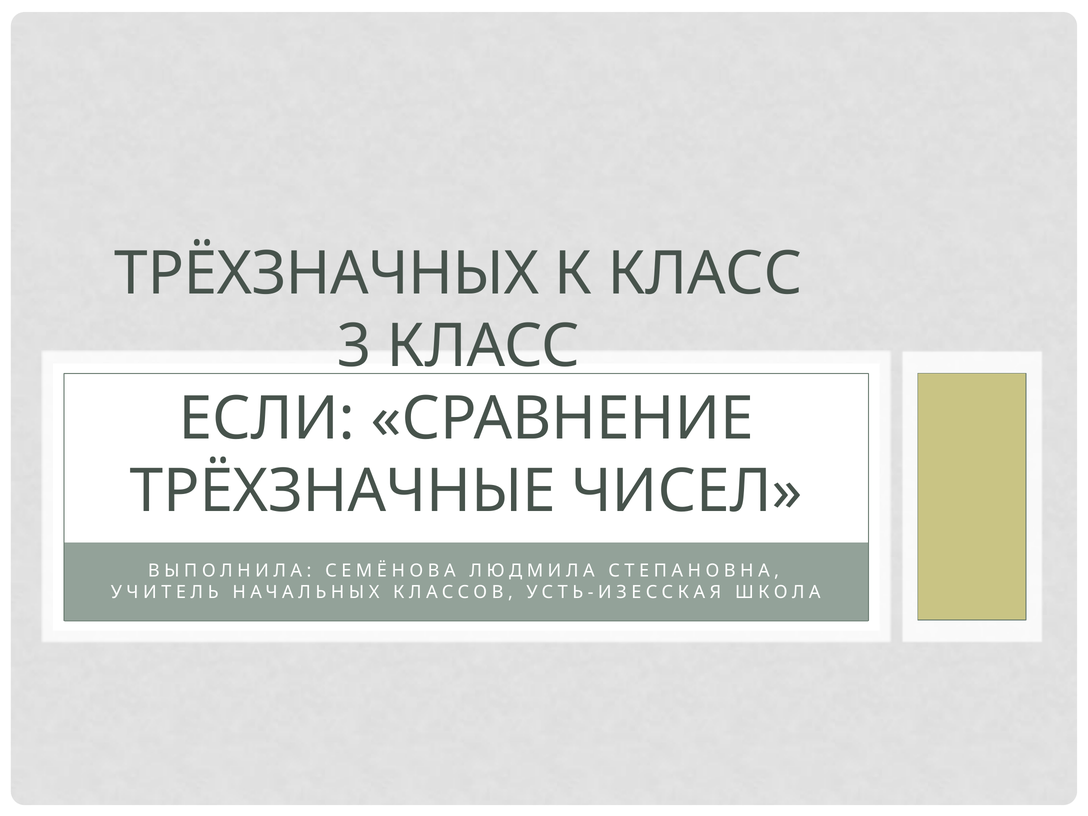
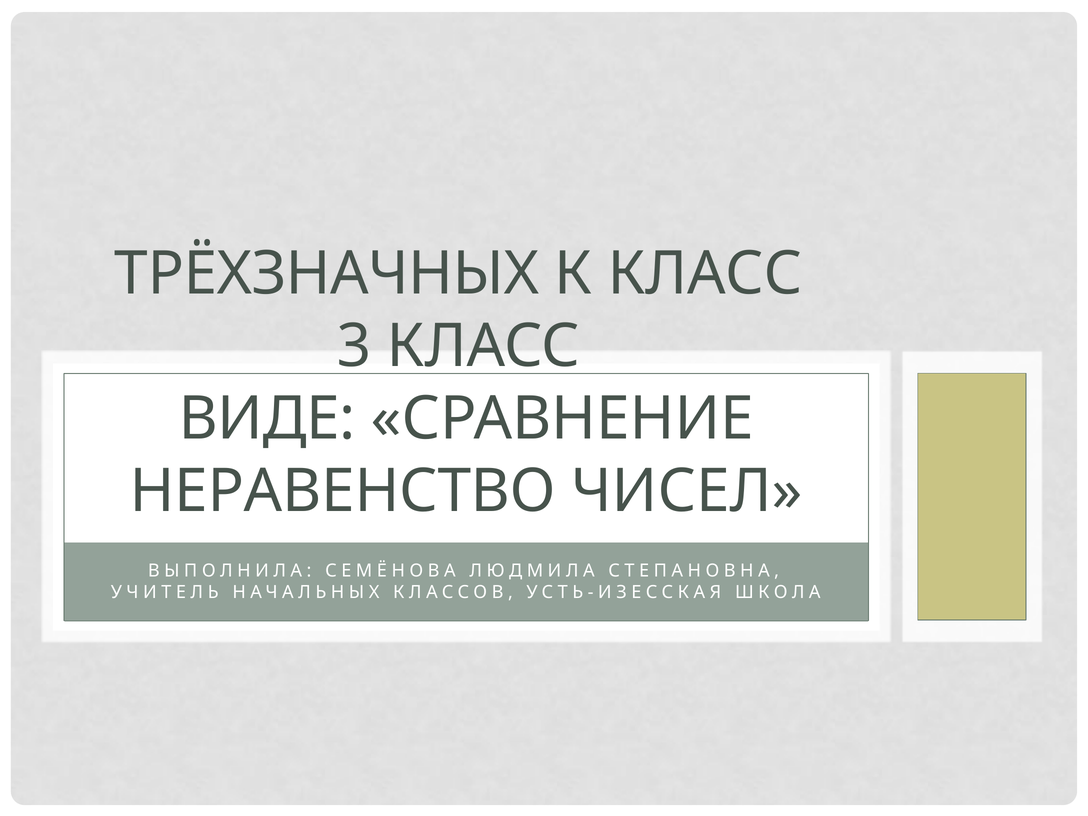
ЕСЛИ: ЕСЛИ -> ВИДЕ
ТРЁХЗНАЧНЫЕ: ТРЁХЗНАЧНЫЕ -> НЕРАВЕНСТВО
